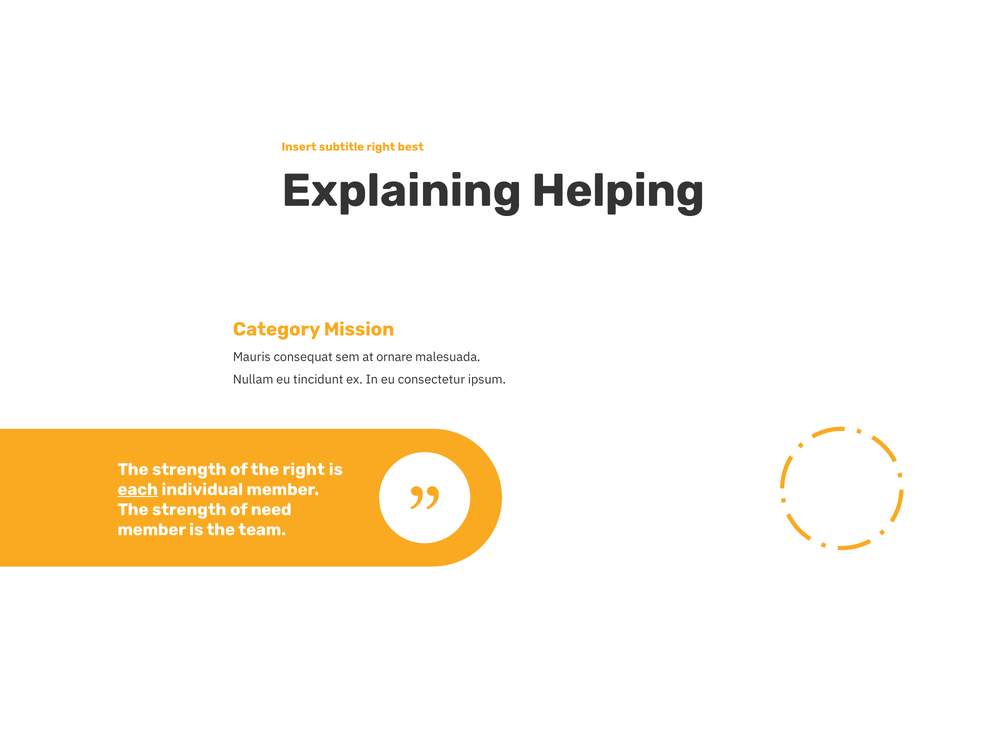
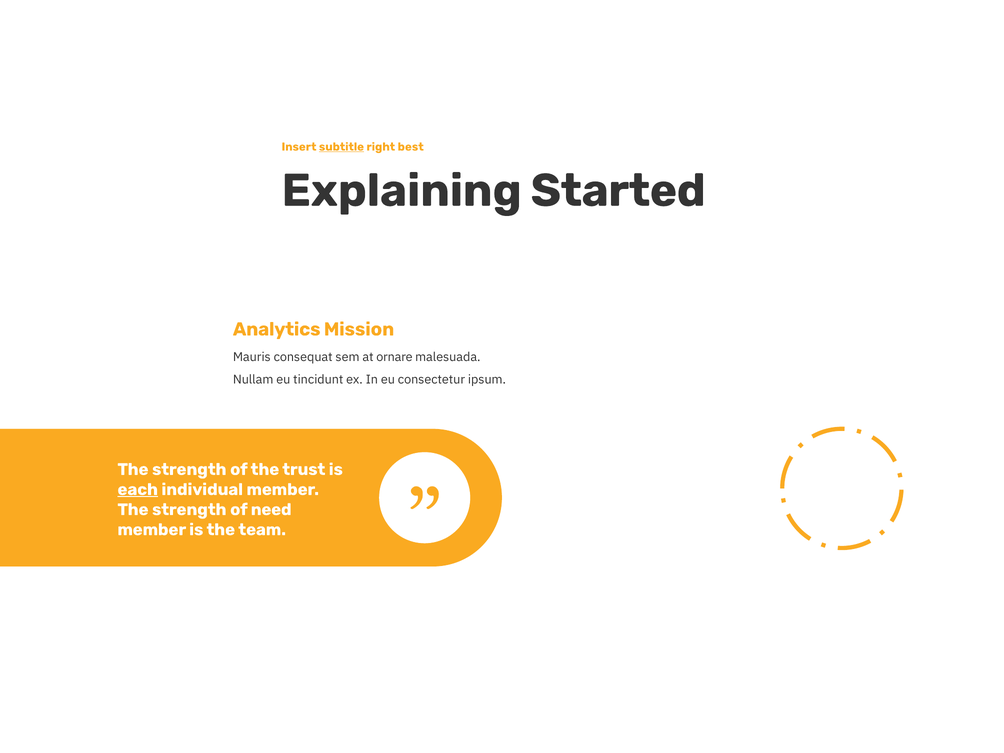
subtitle underline: none -> present
Helping: Helping -> Started
Category: Category -> Analytics
the right: right -> trust
